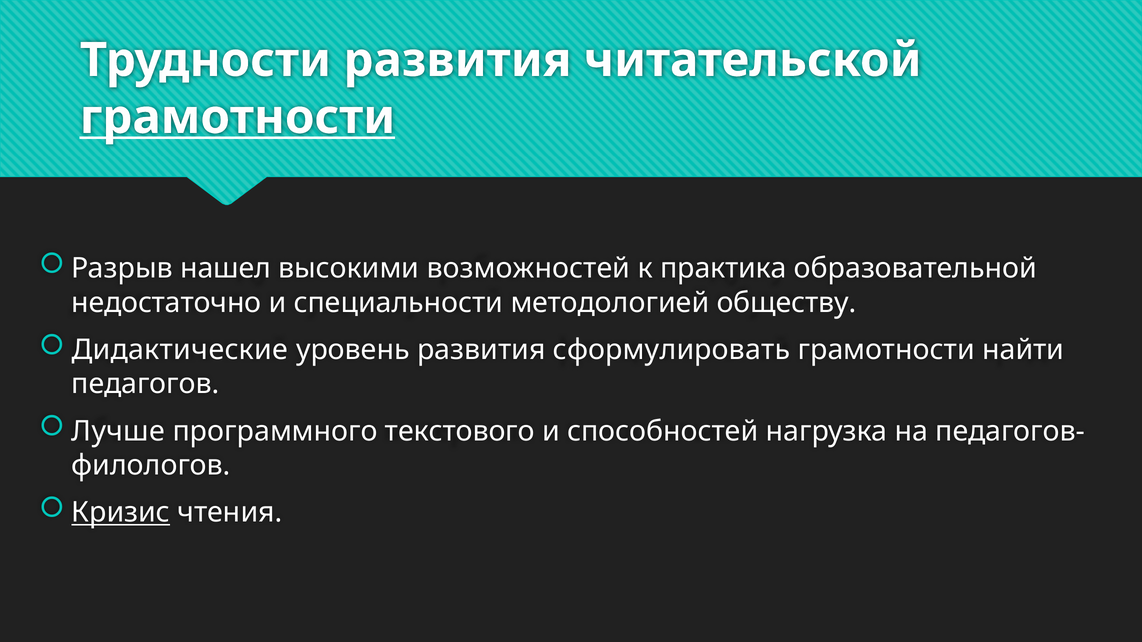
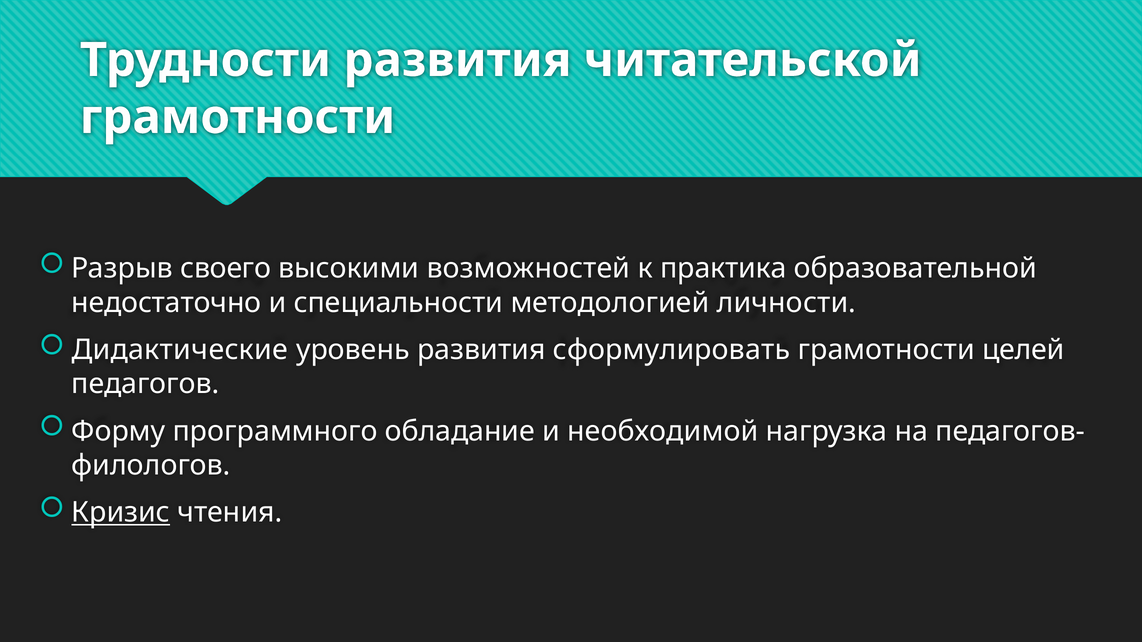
грамотности at (237, 117) underline: present -> none
нашел: нашел -> своего
обществу: обществу -> личности
найти: найти -> целей
Лучше: Лучше -> Форму
текстового: текстового -> обладание
способностей: способностей -> необходимой
